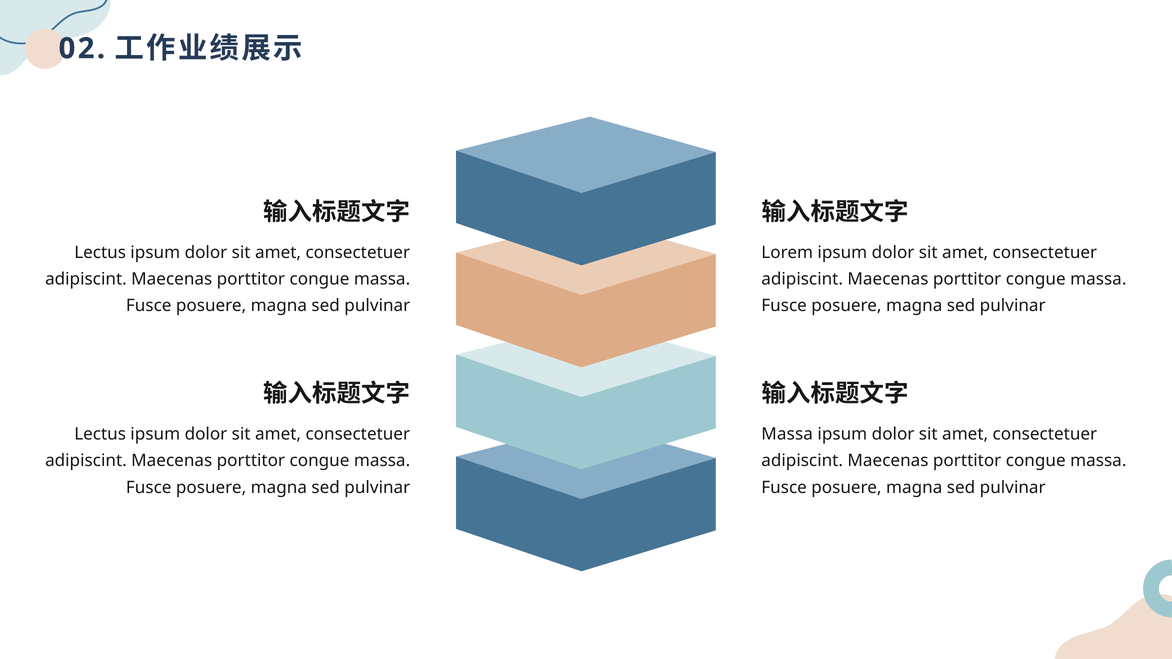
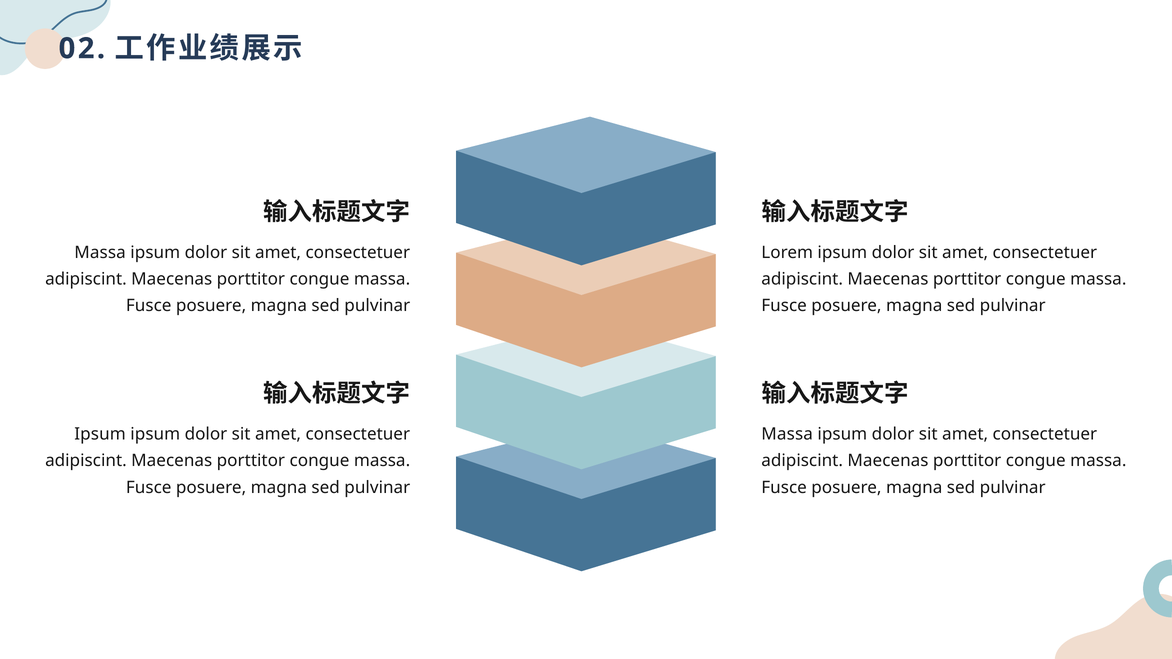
Lectus at (100, 253): Lectus -> Massa
Lectus at (100, 434): Lectus -> Ipsum
